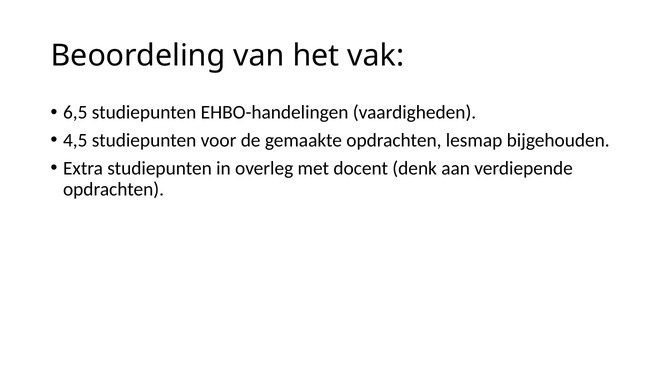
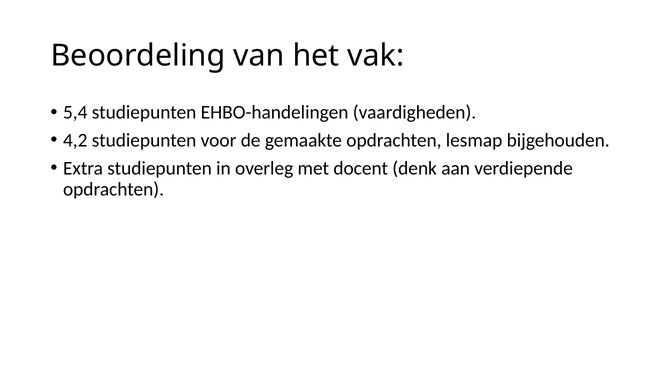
6,5: 6,5 -> 5,4
4,5: 4,5 -> 4,2
